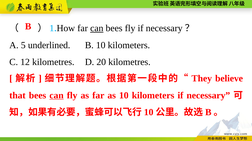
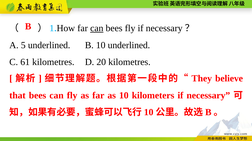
B 10 kilometers: kilometers -> underlined
12: 12 -> 61
can at (57, 96) underline: present -> none
